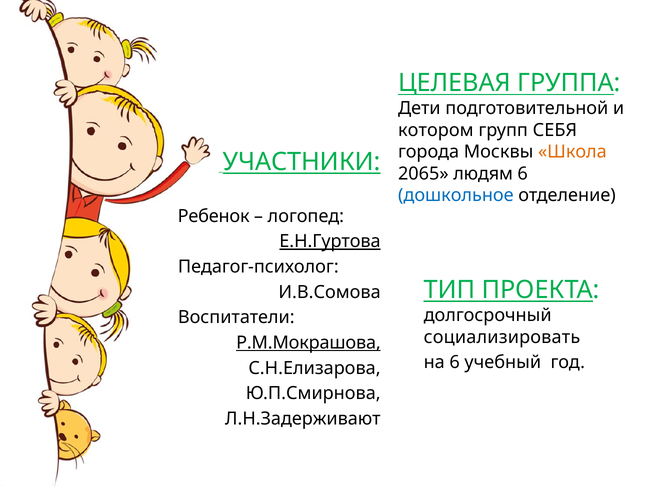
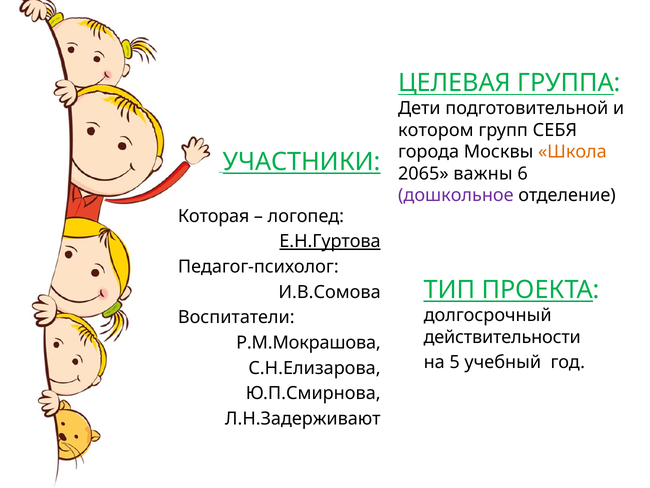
людям: людям -> важны
дошкольное colour: blue -> purple
Ребенок: Ребенок -> Которая
социализировать: социализировать -> действительности
Р.М.Мокрашова underline: present -> none
на 6: 6 -> 5
